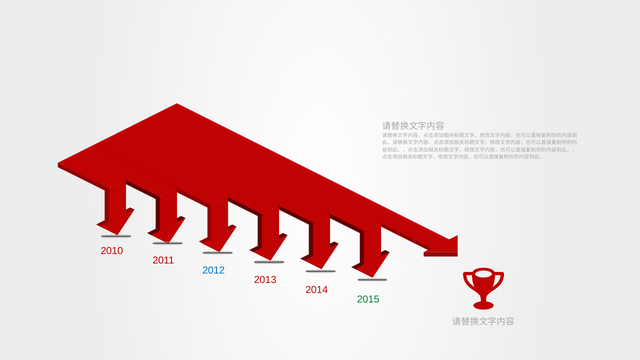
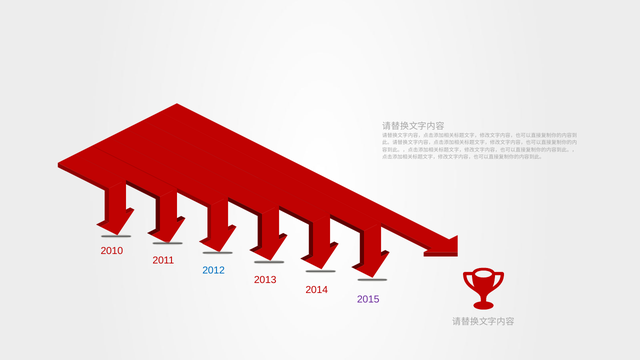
2015 colour: green -> purple
